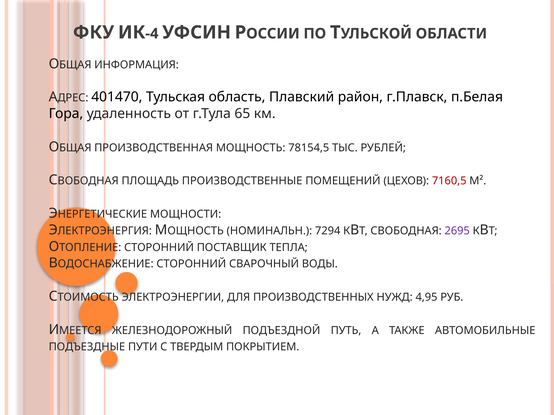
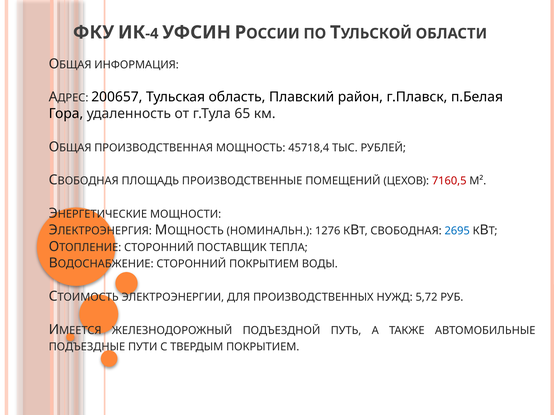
401470: 401470 -> 200657
78154,5: 78154,5 -> 45718,4
7294: 7294 -> 1276
2695 colour: purple -> blue
СТОРОННИЙ СВАРОЧНЫЙ: СВАРОЧНЫЙ -> ПОКРЫТИЕМ
4,95: 4,95 -> 5,72
